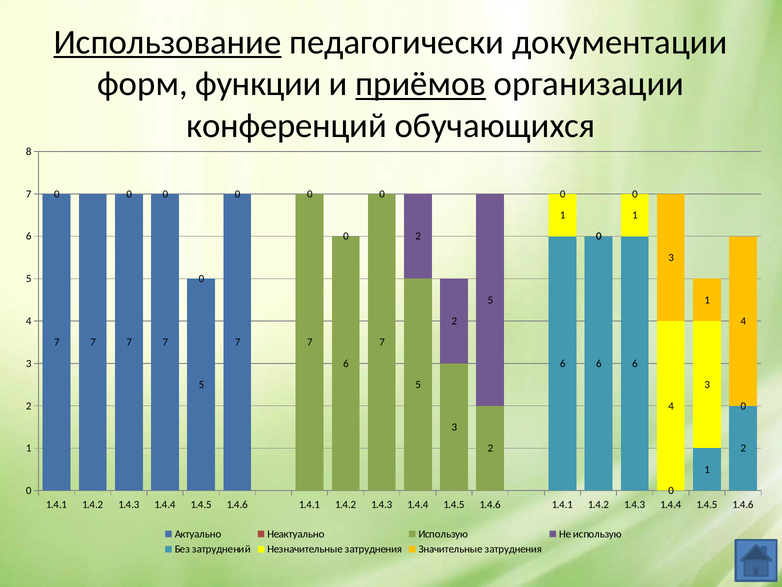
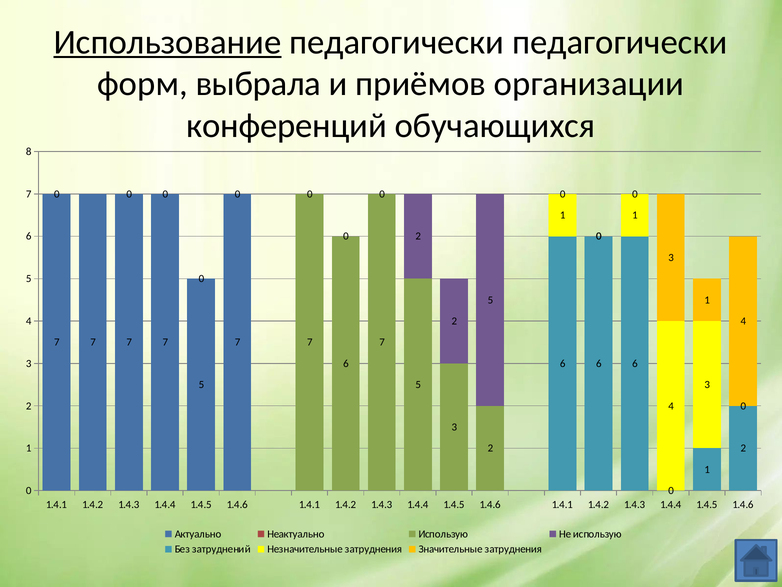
педагогически документации: документации -> педагогически
функции: функции -> выбрала
приёмов underline: present -> none
